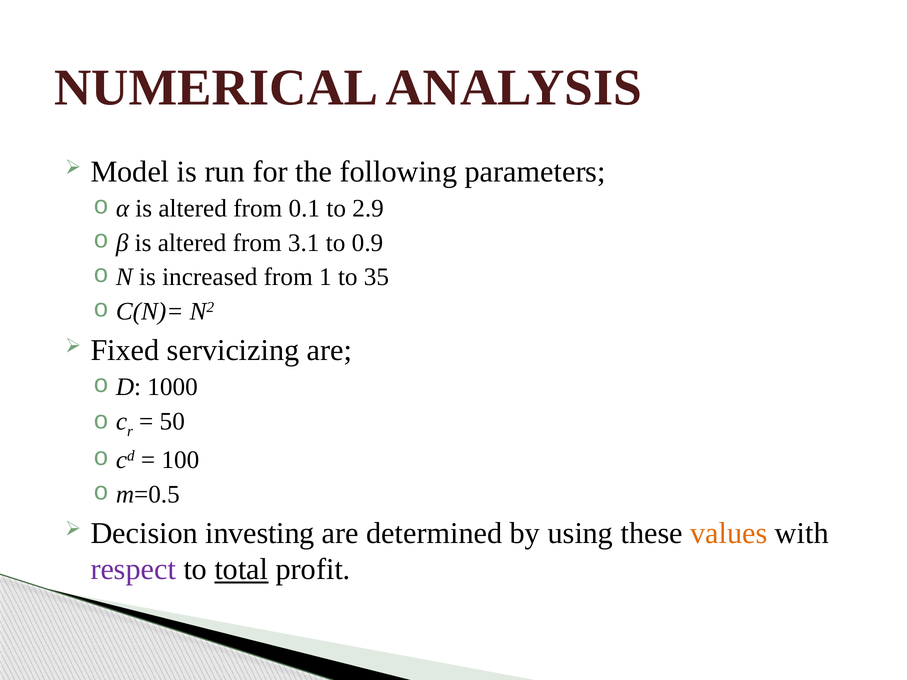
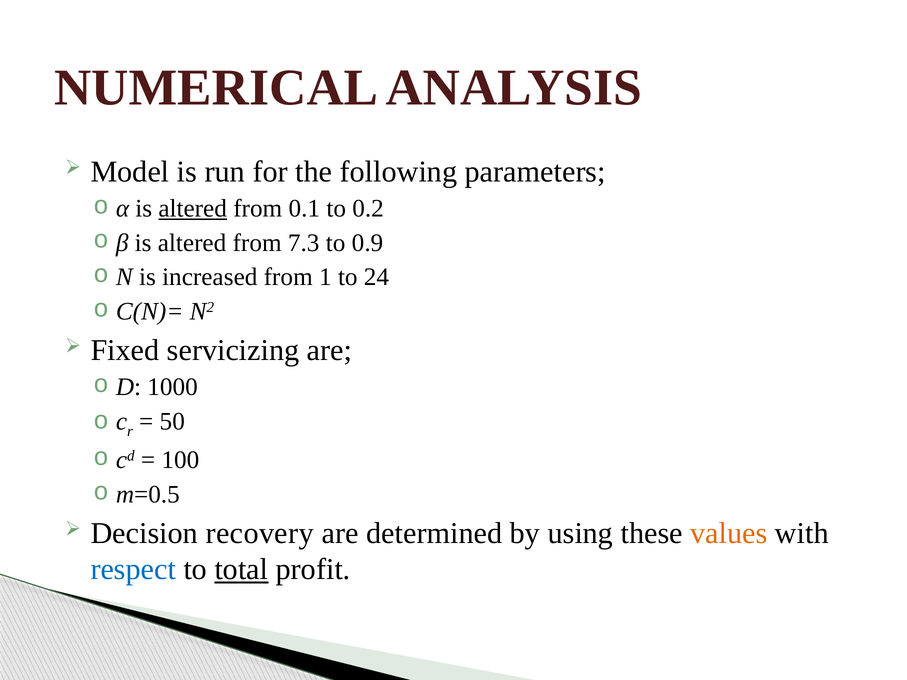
altered at (193, 209) underline: none -> present
2.9: 2.9 -> 0.2
3.1: 3.1 -> 7.3
35: 35 -> 24
investing: investing -> recovery
respect colour: purple -> blue
